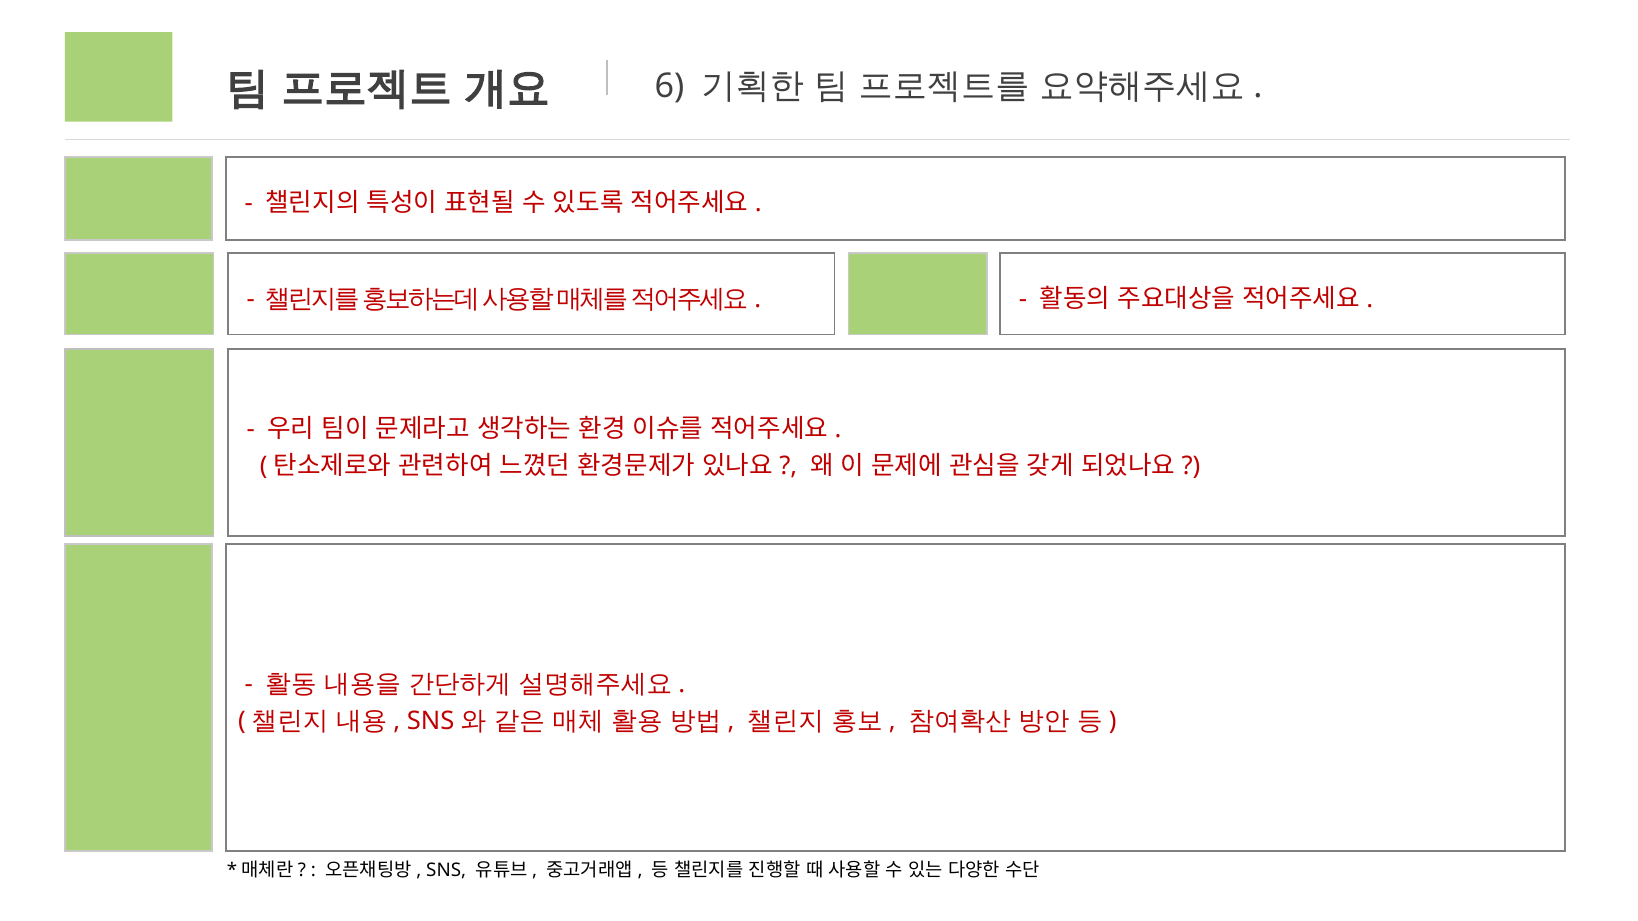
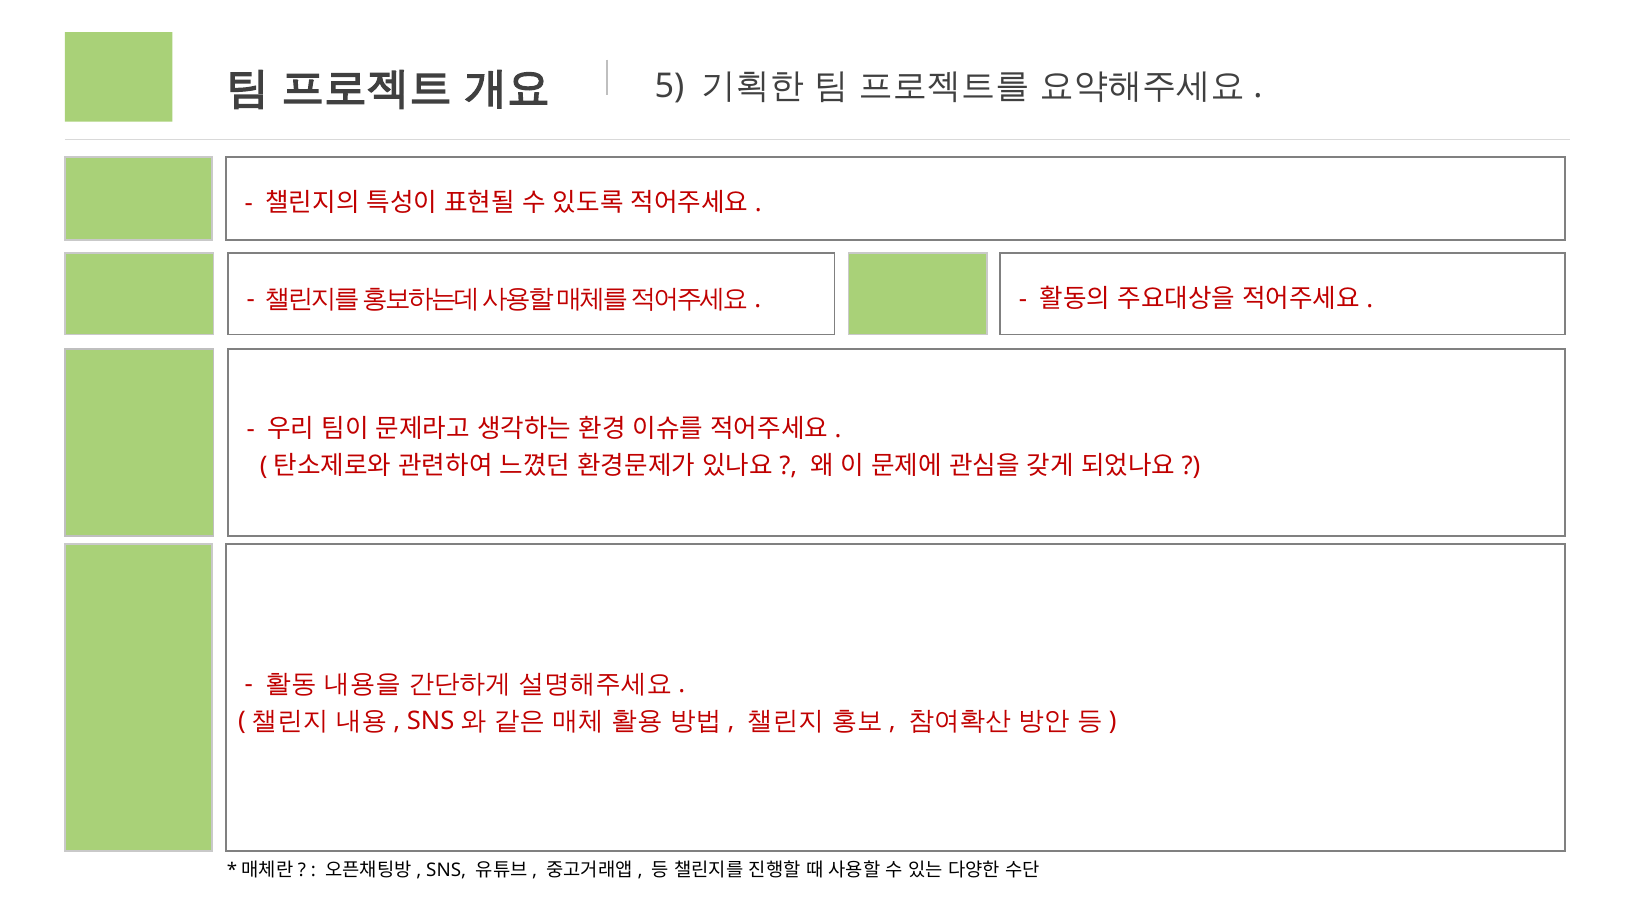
6: 6 -> 5
